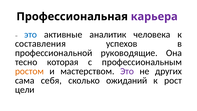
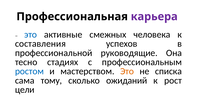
аналитик: аналитик -> смежных
которая: которая -> стадиях
ростом colour: orange -> blue
Это at (127, 71) colour: purple -> orange
других: других -> списка
себя: себя -> тому
